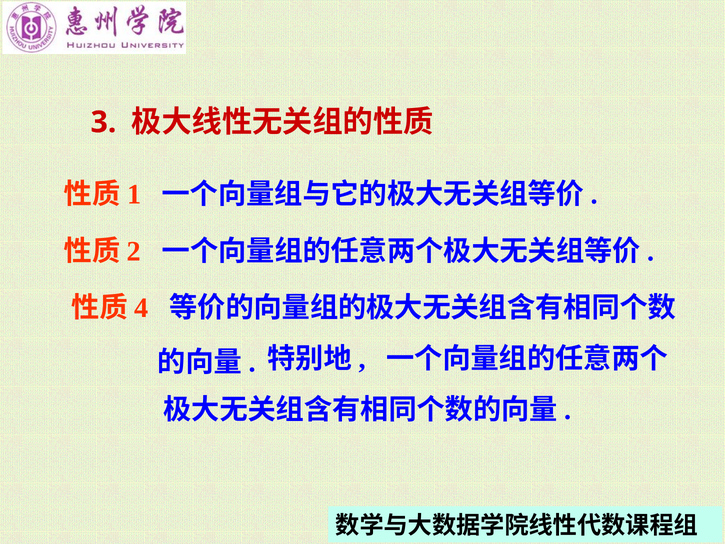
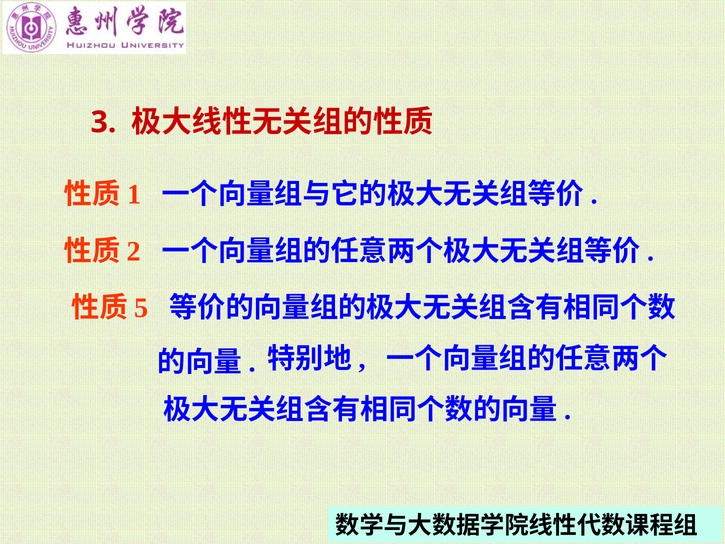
4: 4 -> 5
